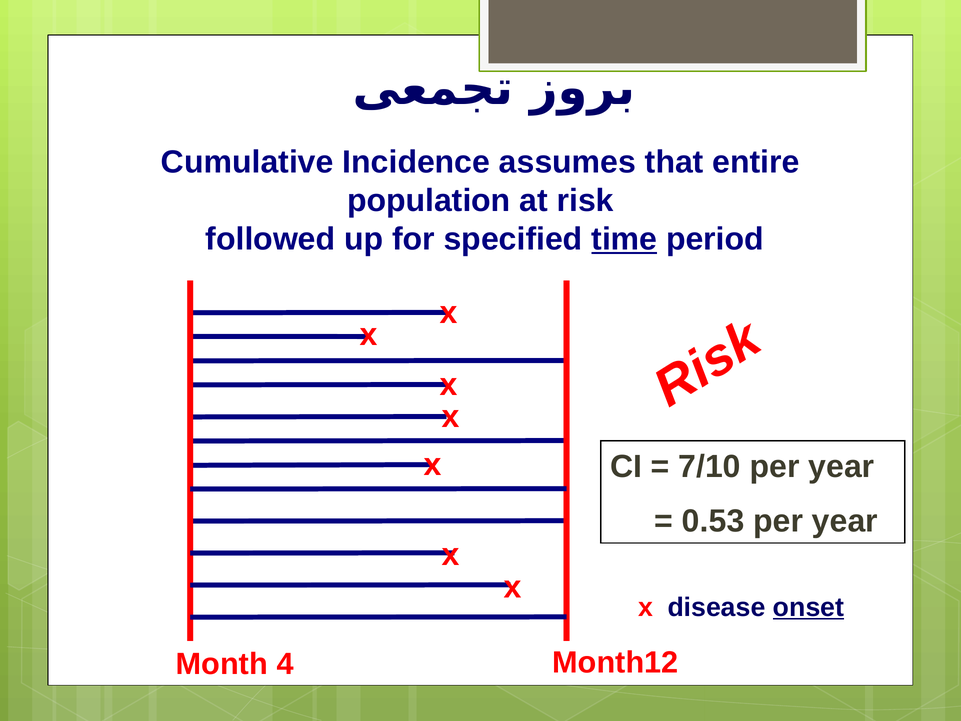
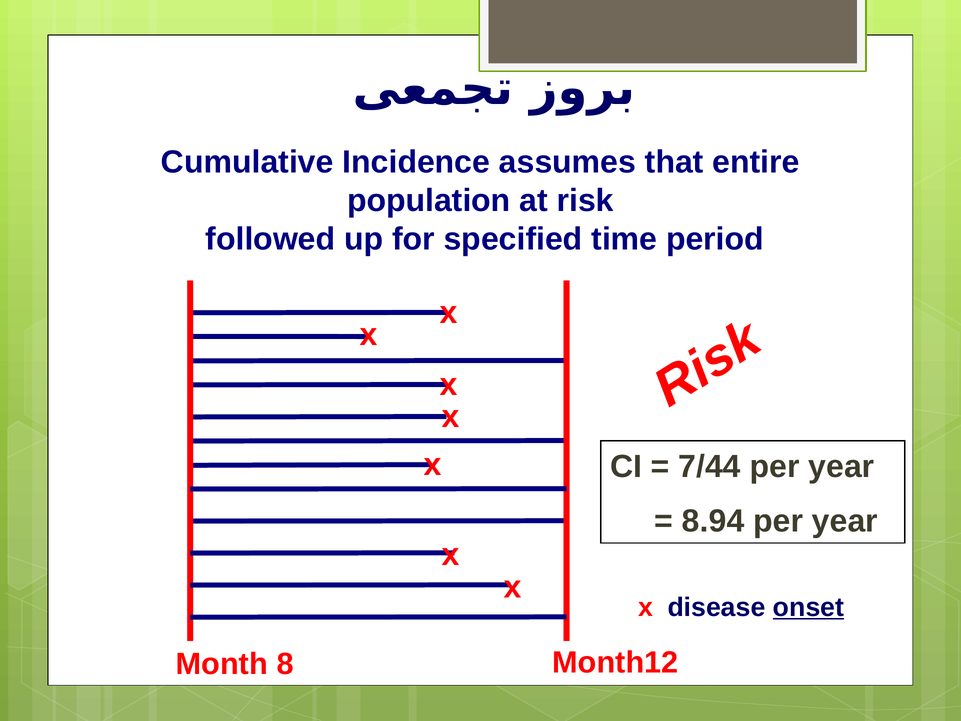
time underline: present -> none
7/10: 7/10 -> 7/44
0.53: 0.53 -> 8.94
4: 4 -> 8
